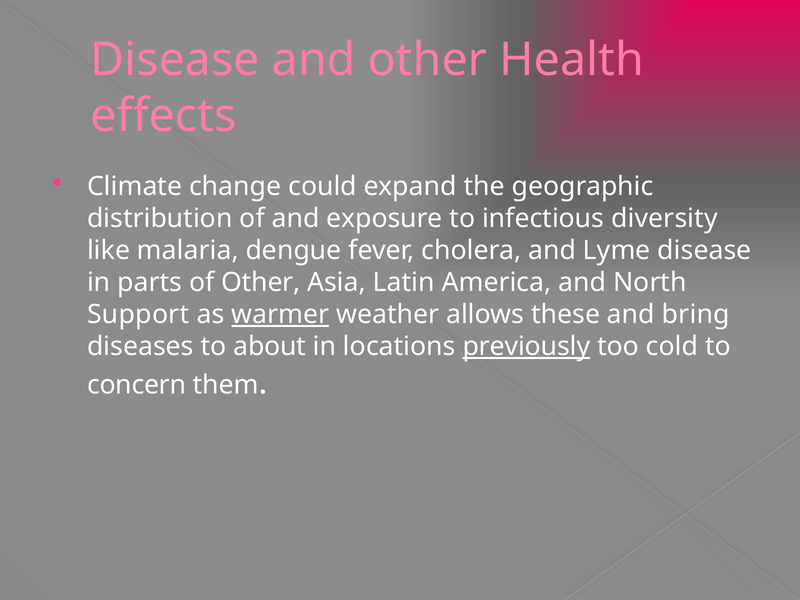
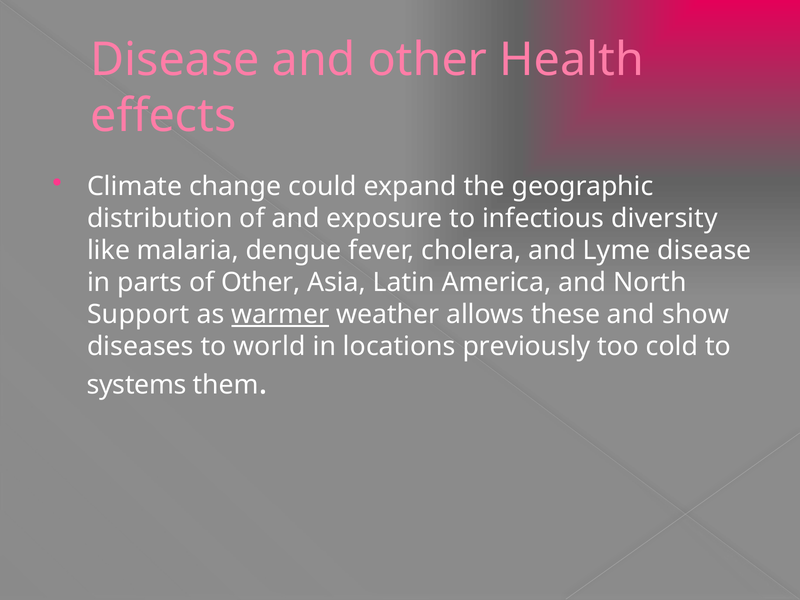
bring: bring -> show
about: about -> world
previously underline: present -> none
concern: concern -> systems
